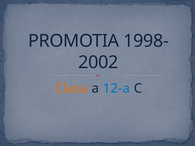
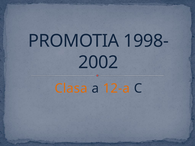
12-a colour: blue -> orange
